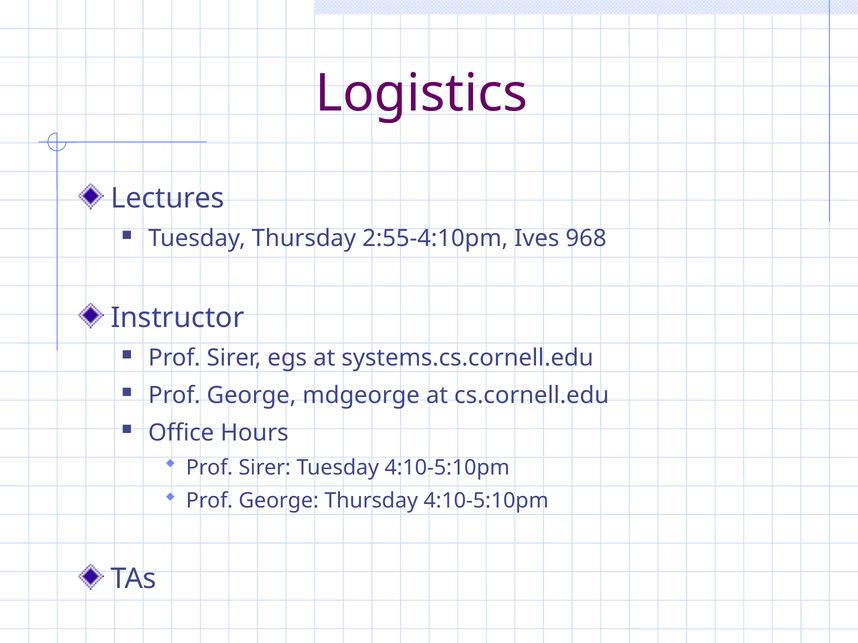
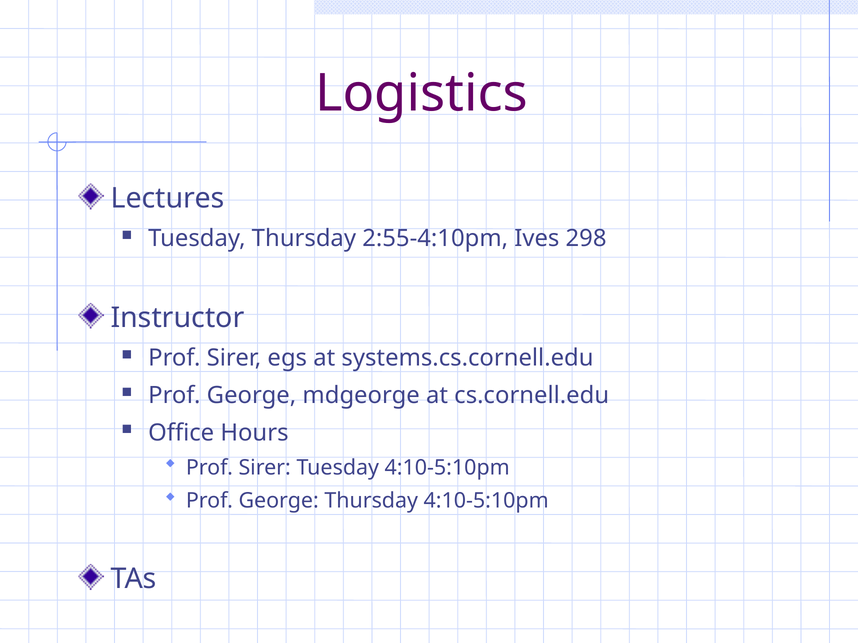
968: 968 -> 298
